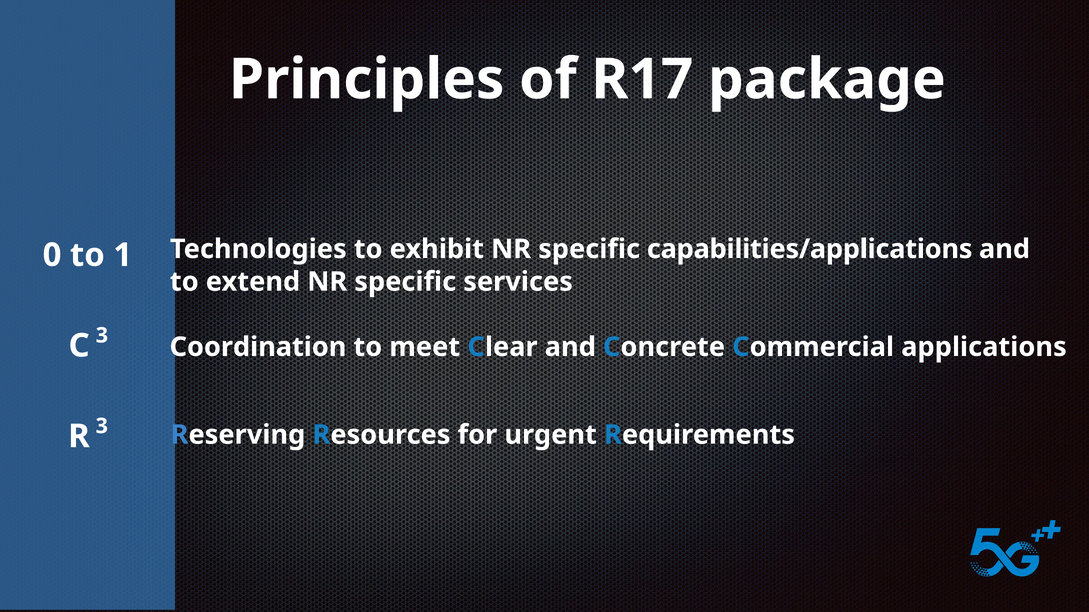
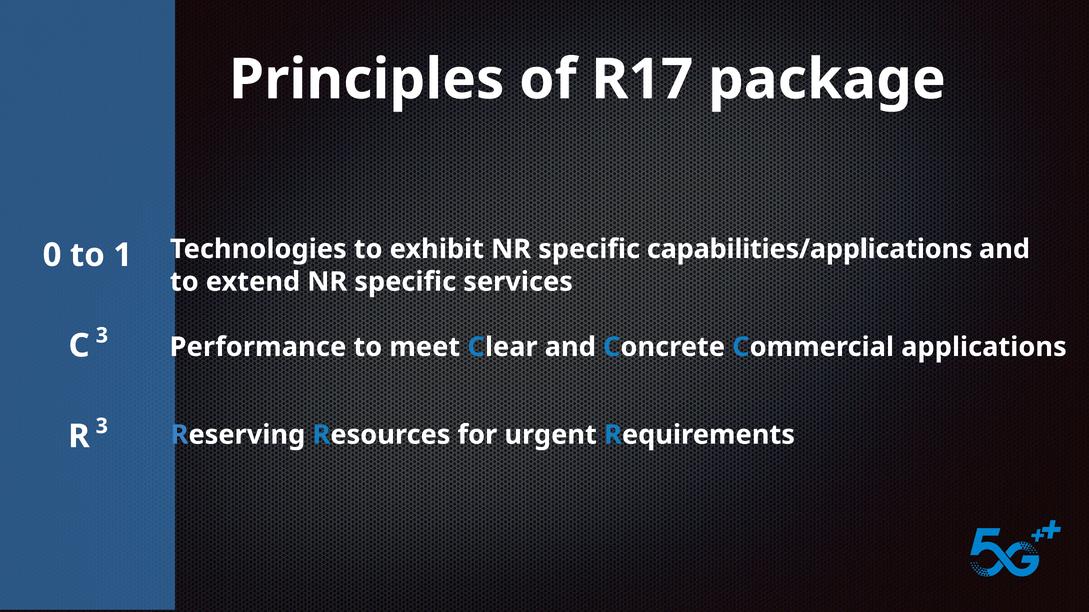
Coordination: Coordination -> Performance
